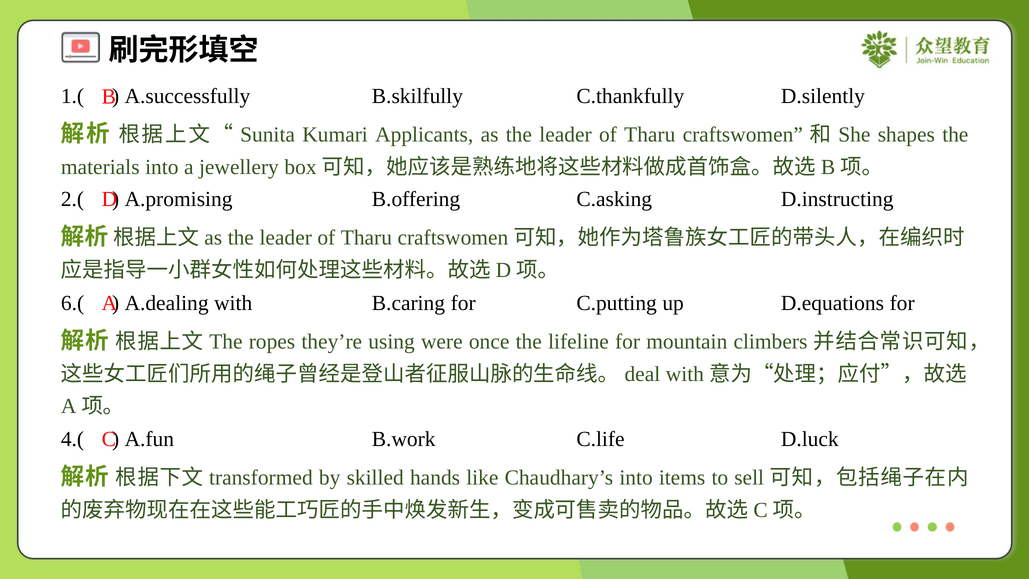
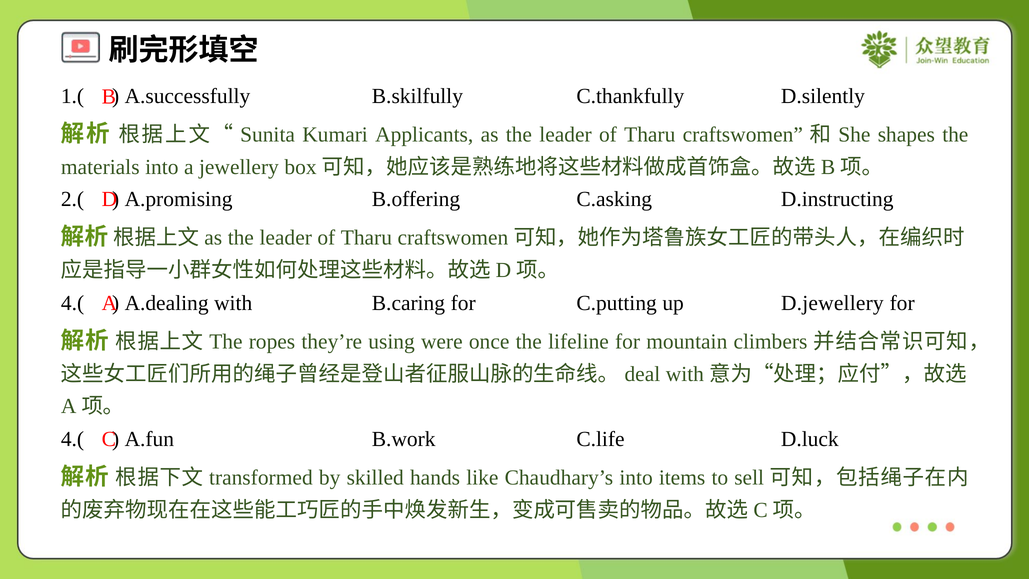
6.( at (73, 303): 6.( -> 4.(
D.equations: D.equations -> D.jewellery
